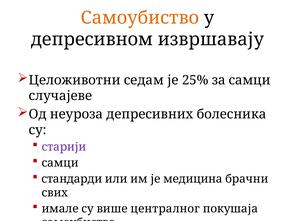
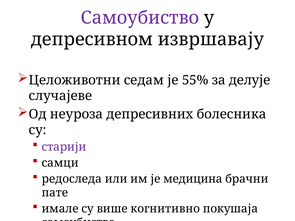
Самоубиство colour: orange -> purple
25%: 25% -> 55%
за самци: самци -> делује
стандарди: стандарди -> редоследа
свих: свих -> пате
централног: централног -> когнитивно
